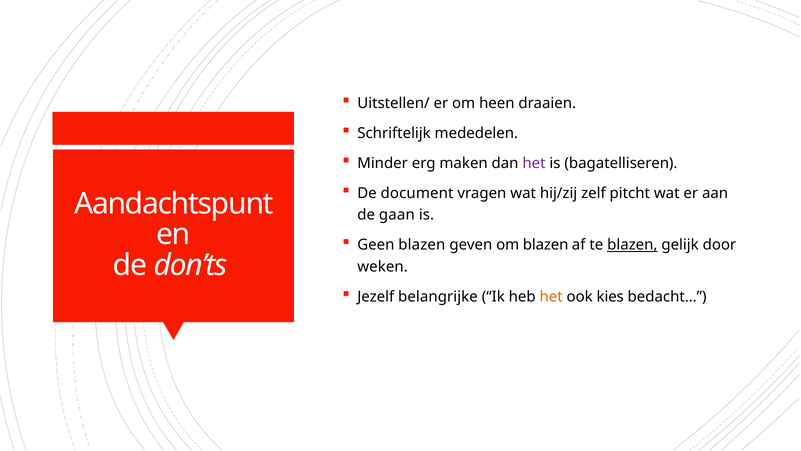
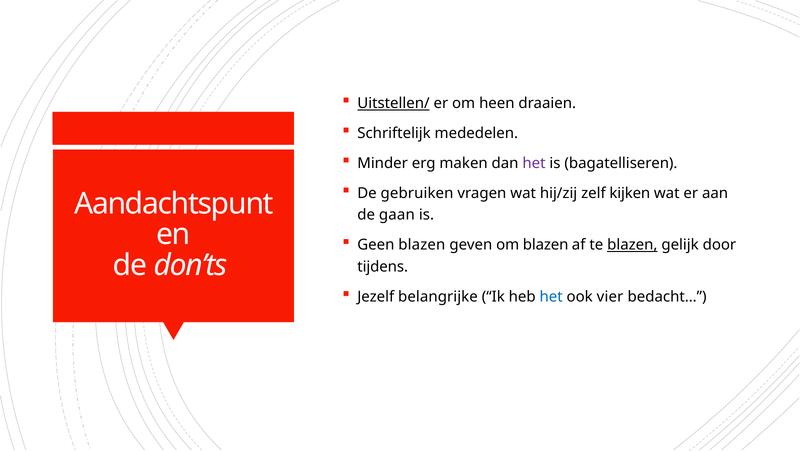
Uitstellen/ underline: none -> present
document: document -> gebruiken
pitcht: pitcht -> kijken
weken: weken -> tijdens
het at (551, 296) colour: orange -> blue
kies: kies -> vier
